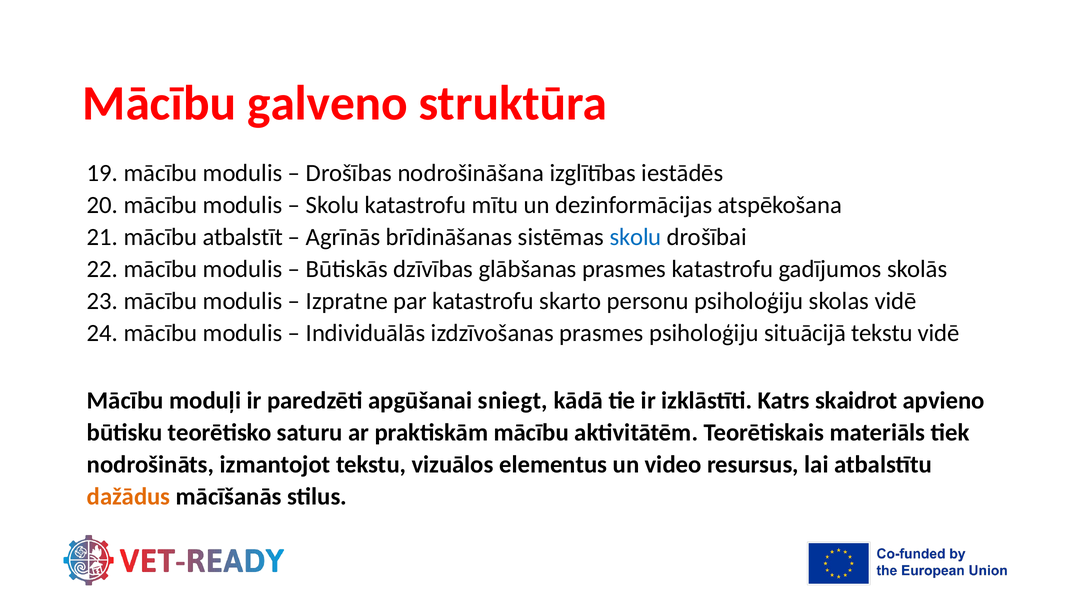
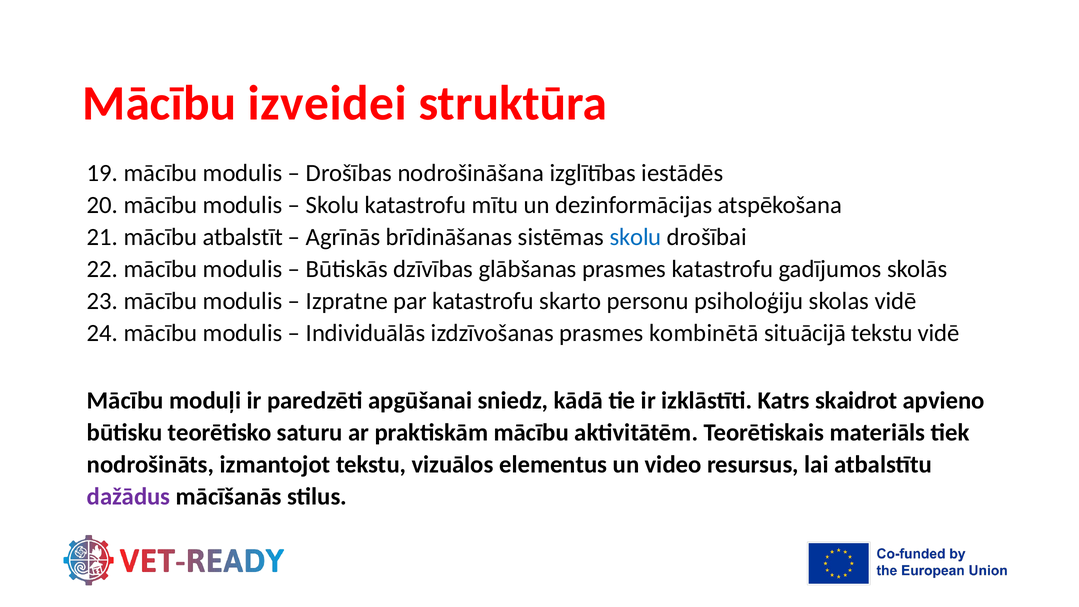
galveno: galveno -> izveidei
prasmes psiholoģiju: psiholoģiju -> kombinētā
sniegt: sniegt -> sniedz
dažādus colour: orange -> purple
